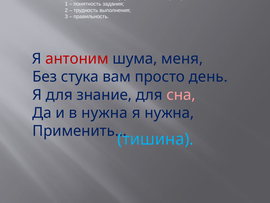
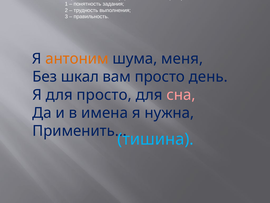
антоним colour: red -> orange
Без стука: стука -> шкал
для знание: знание -> просто
в нужна: нужна -> имена
